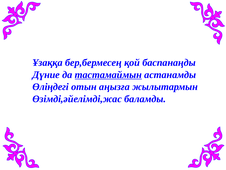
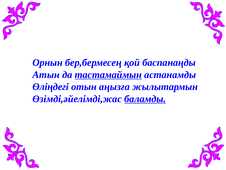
Ұзаққа: Ұзаққа -> Орнын
Дүние: Дүние -> Атын
баламды underline: none -> present
